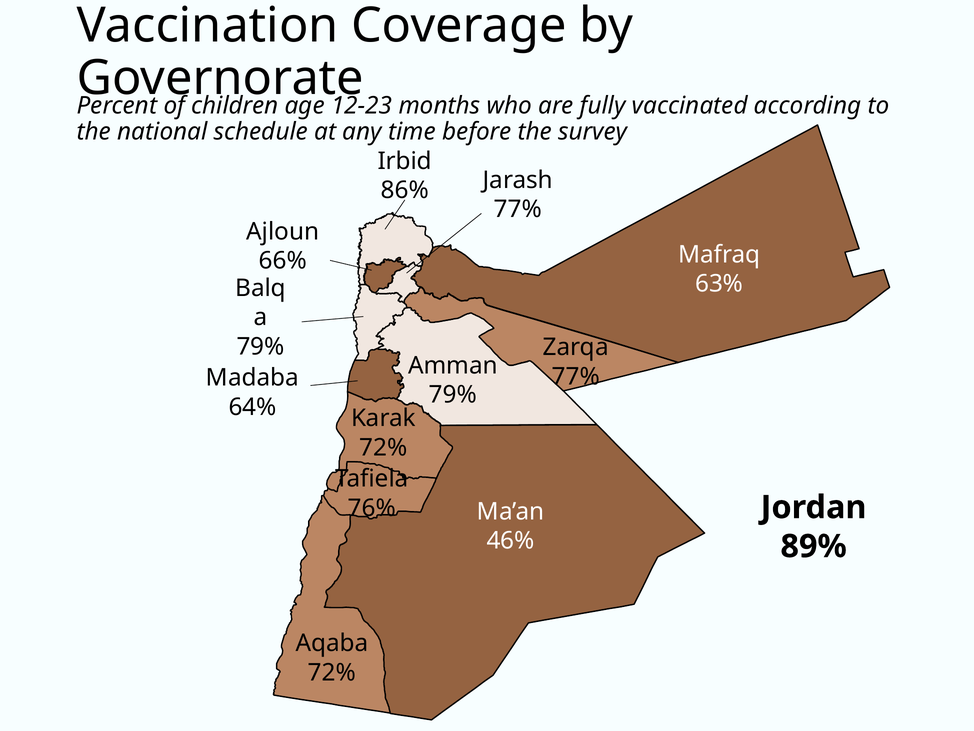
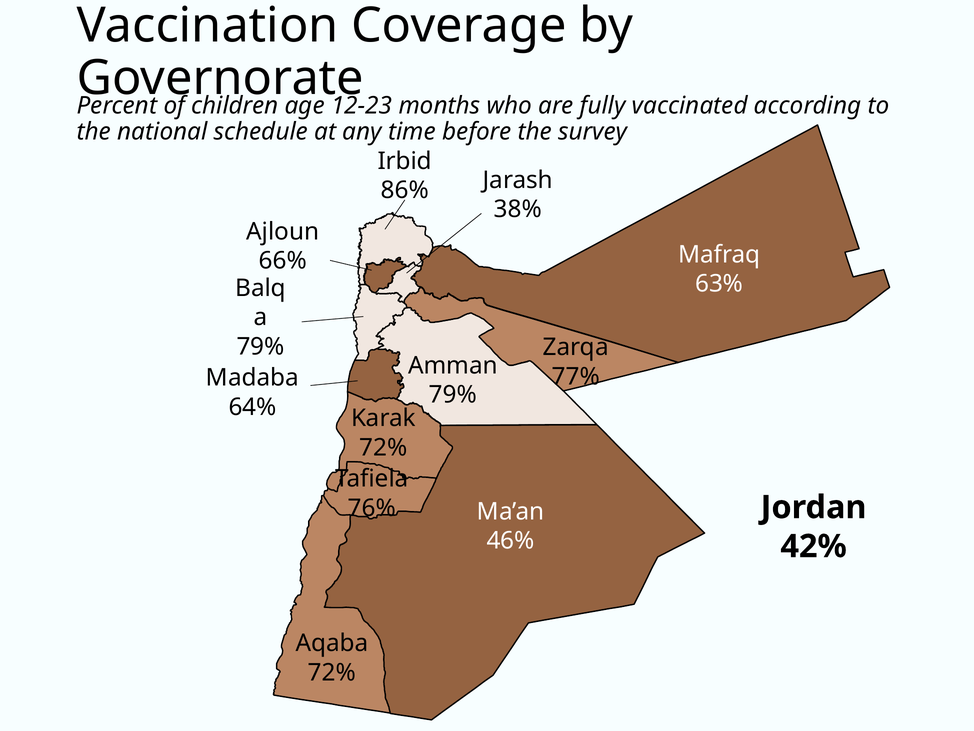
77% at (518, 209): 77% -> 38%
89%: 89% -> 42%
